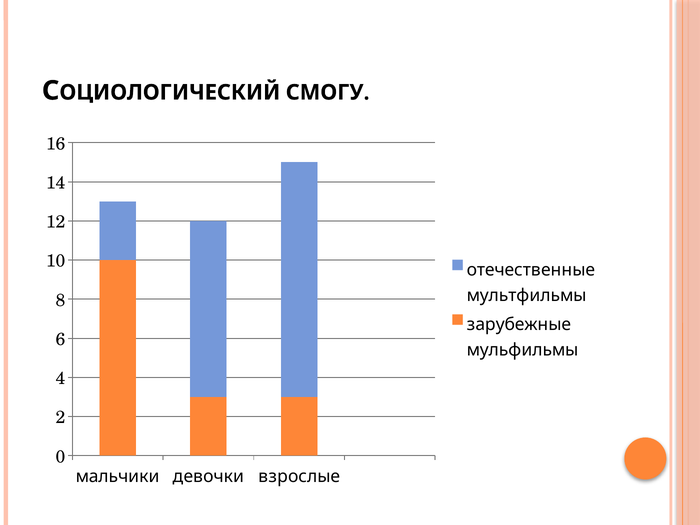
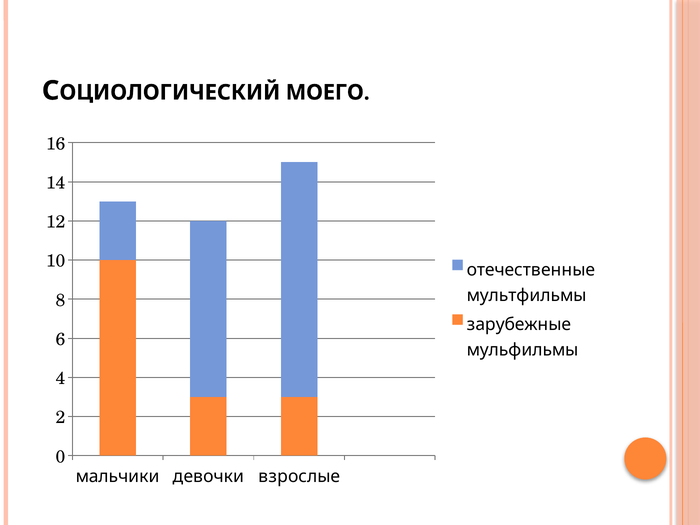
СМОГУ: СМОГУ -> МОЕГО
